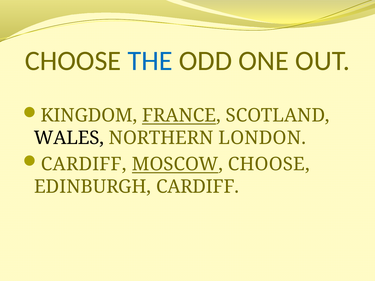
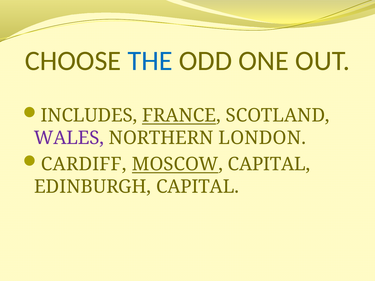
KINGDOM: KINGDOM -> INCLUDES
WALES colour: black -> purple
MOSCOW CHOOSE: CHOOSE -> CAPITAL
EDINBURGH CARDIFF: CARDIFF -> CAPITAL
